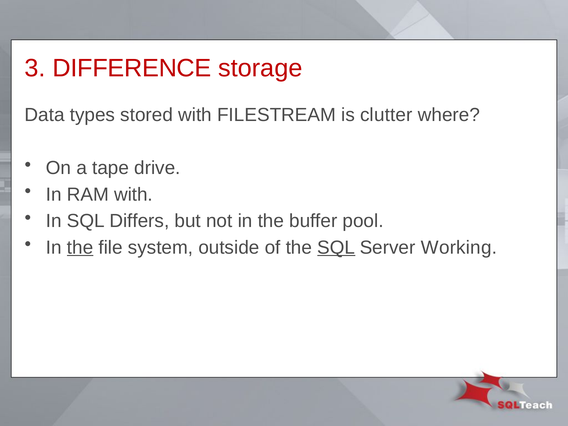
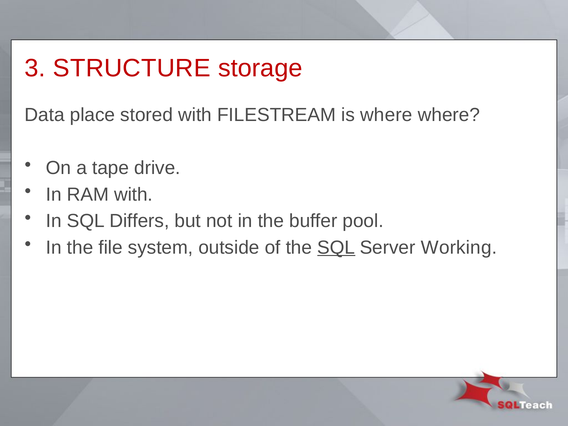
DIFFERENCE: DIFFERENCE -> STRUCTURE
types: types -> place
is clutter: clutter -> where
the at (80, 247) underline: present -> none
